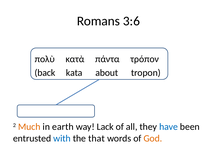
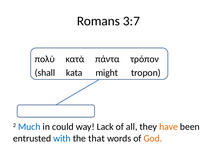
3:6: 3:6 -> 3:7
back: back -> shall
about: about -> might
Much colour: orange -> blue
earth: earth -> could
have colour: blue -> orange
